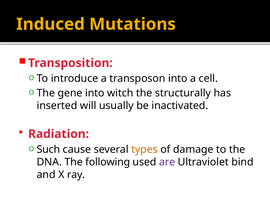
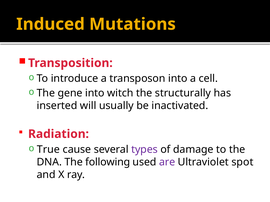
Such: Such -> True
types colour: orange -> purple
bind: bind -> spot
